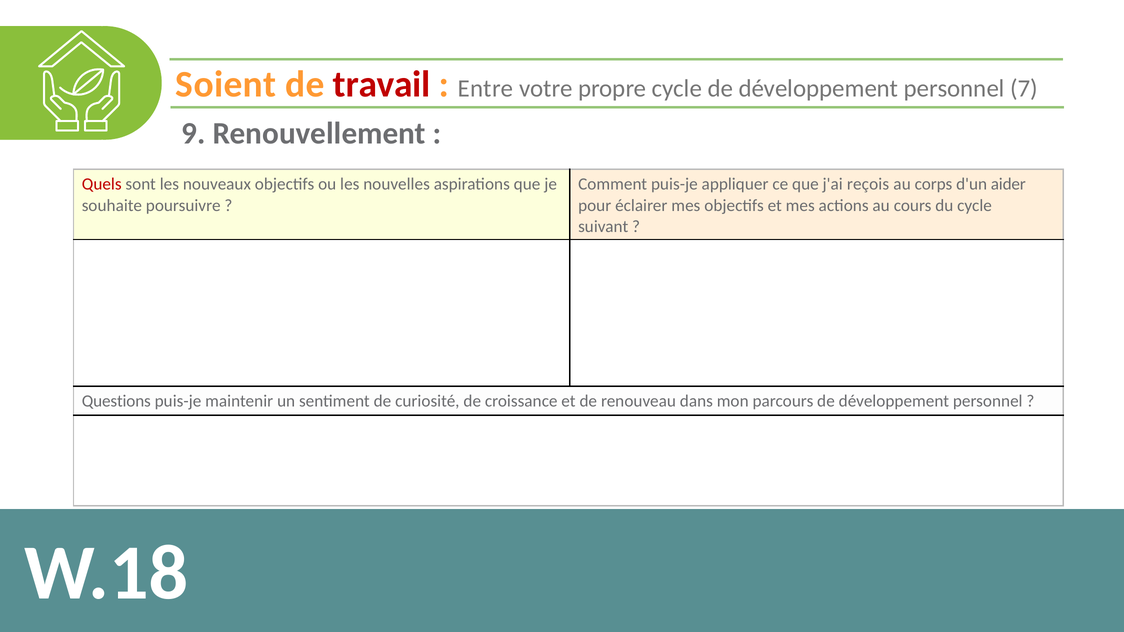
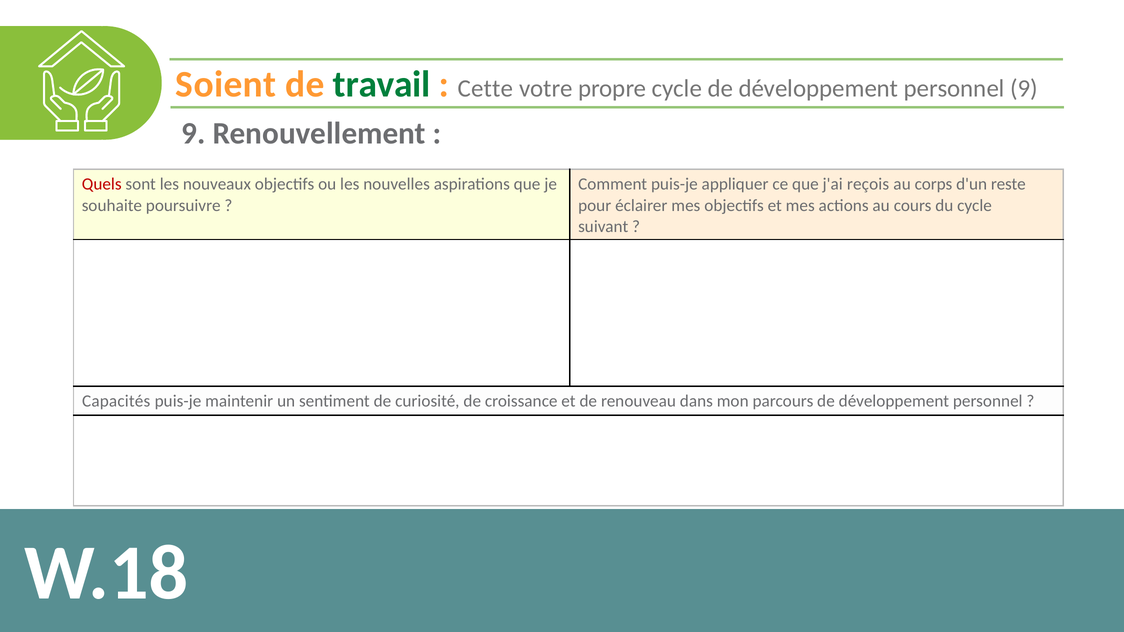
travail colour: red -> green
Entre: Entre -> Cette
personnel 7: 7 -> 9
aider: aider -> reste
Questions: Questions -> Capacités
